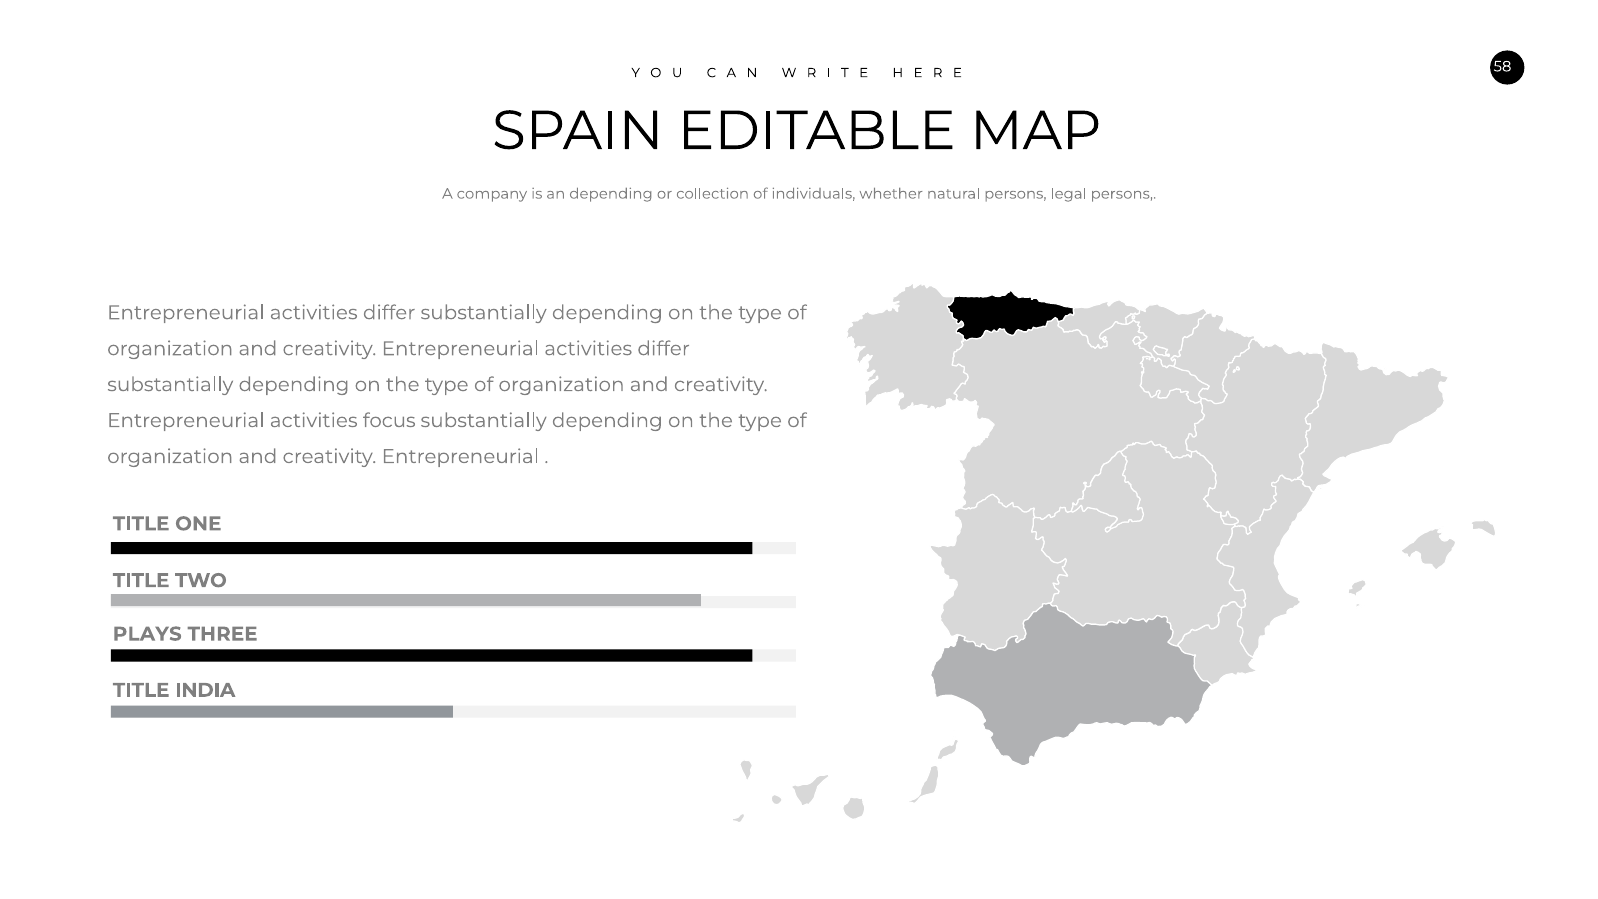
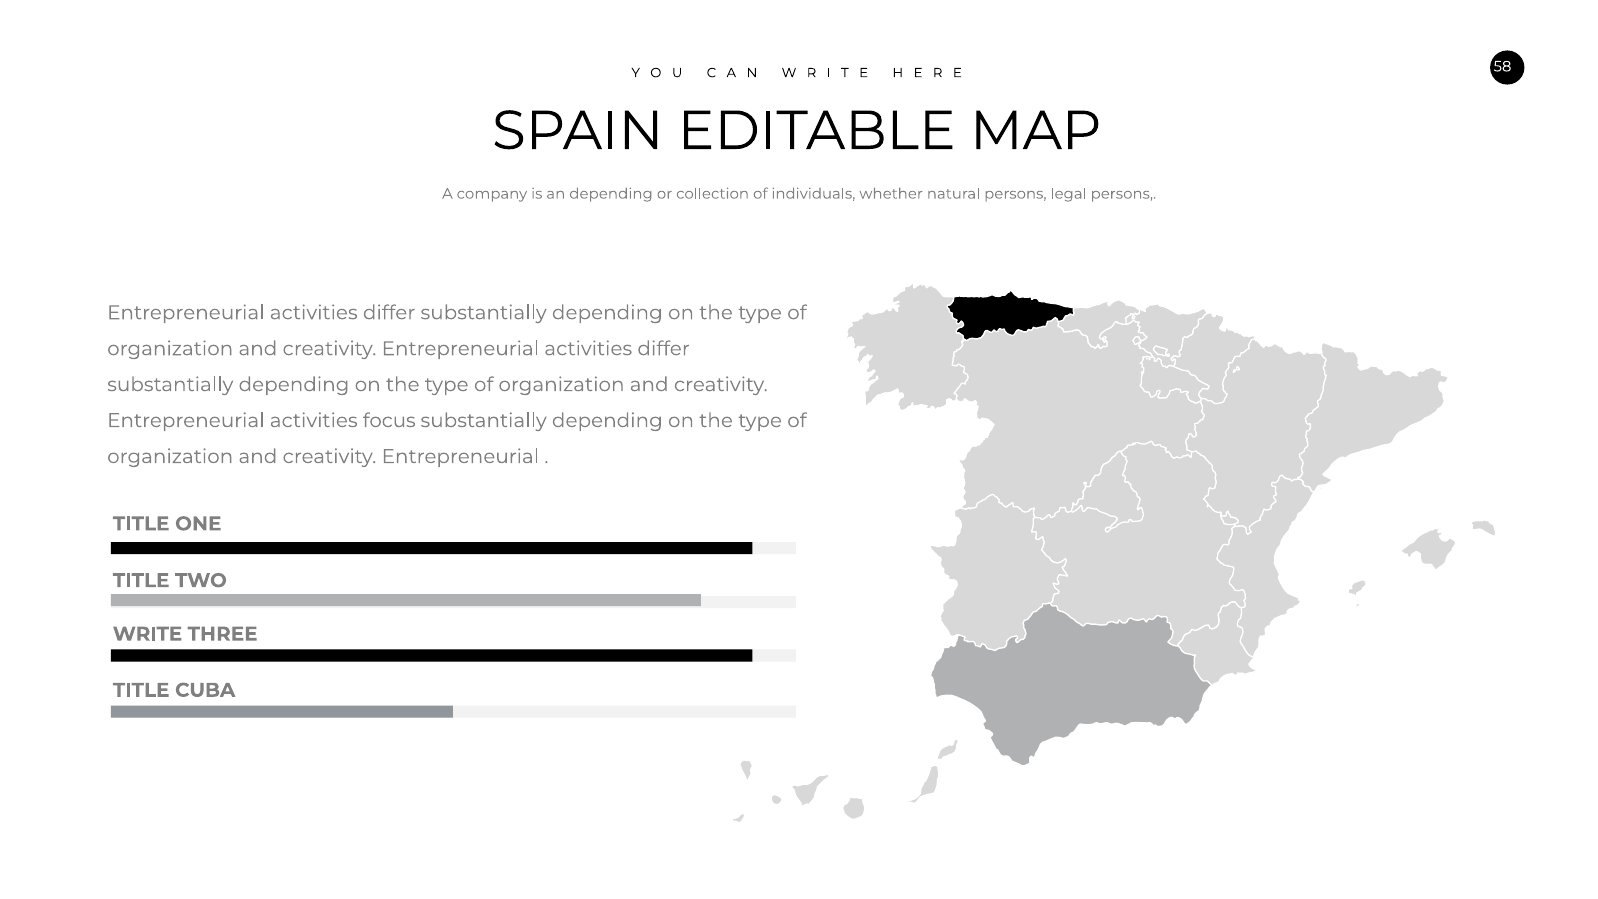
PLAYS: PLAYS -> WRITE
INDIA: INDIA -> CUBA
